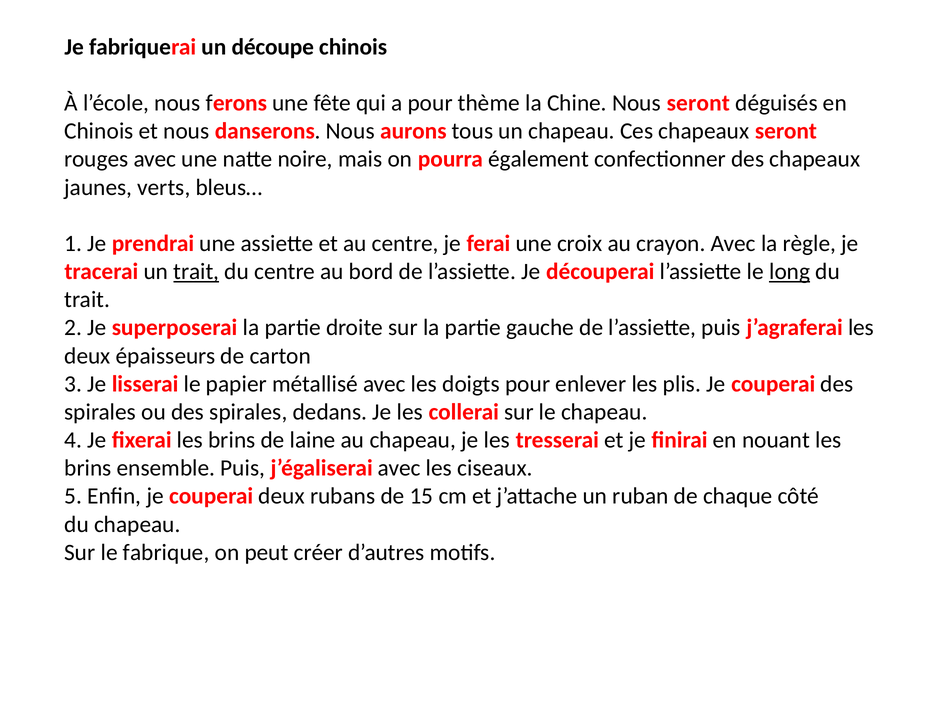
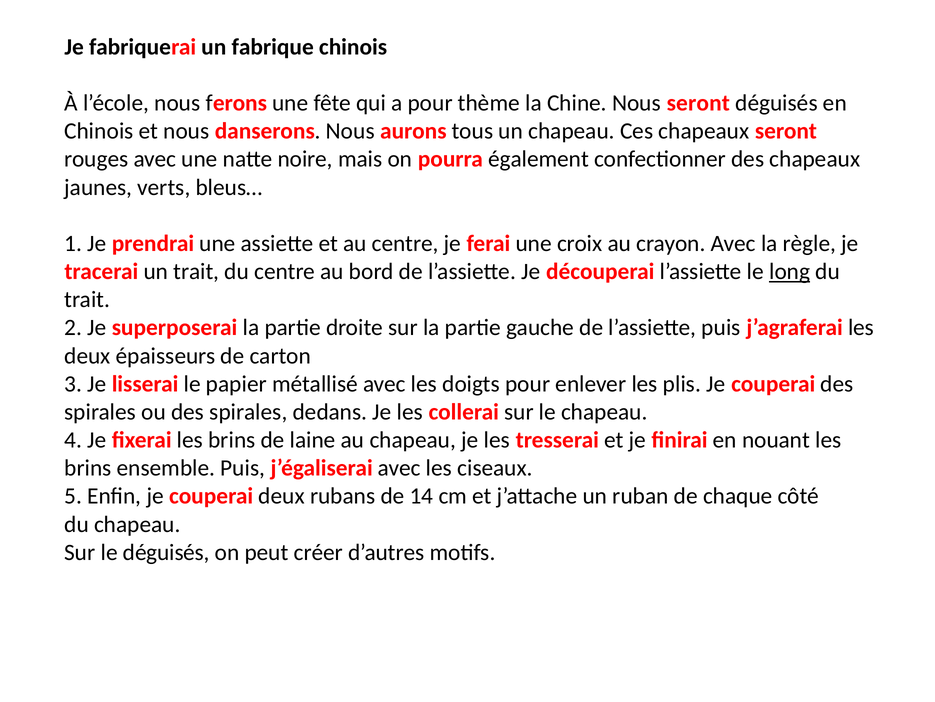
découpe: découpe -> fabrique
trait at (196, 271) underline: present -> none
15: 15 -> 14
le fabrique: fabrique -> déguisés
